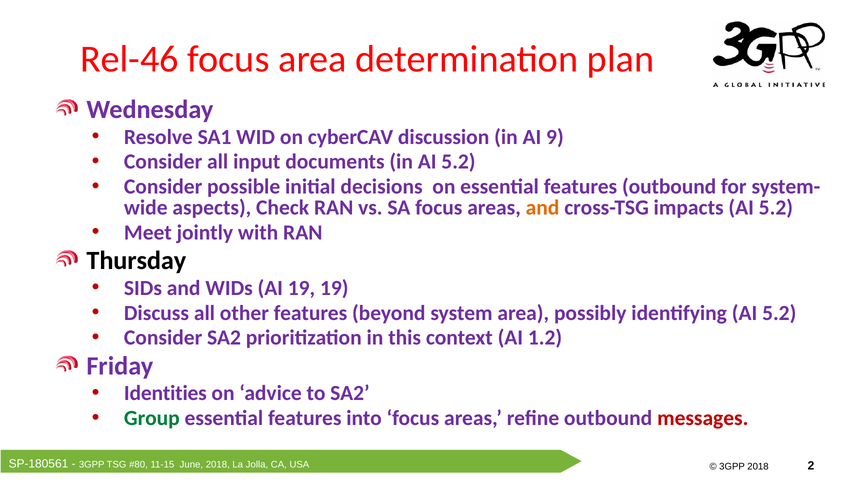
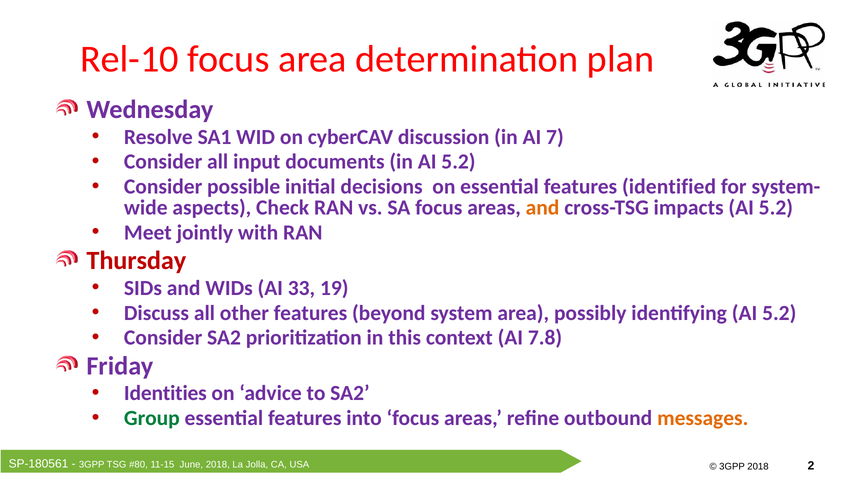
Rel-46: Rel-46 -> Rel-10
9: 9 -> 7
features outbound: outbound -> identified
Thursday colour: black -> red
AI 19: 19 -> 33
1.2: 1.2 -> 7.8
messages colour: red -> orange
